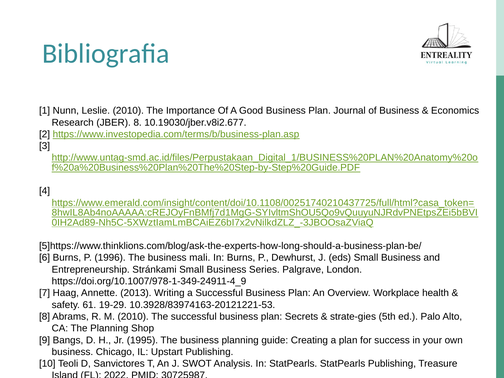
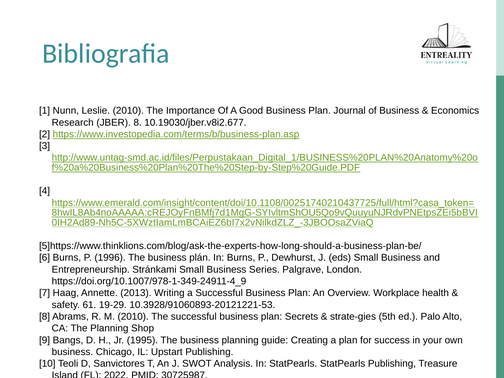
mali: mali -> plán
10.3928/83974163-20121221-53: 10.3928/83974163-20121221-53 -> 10.3928/91060893-20121221-53
